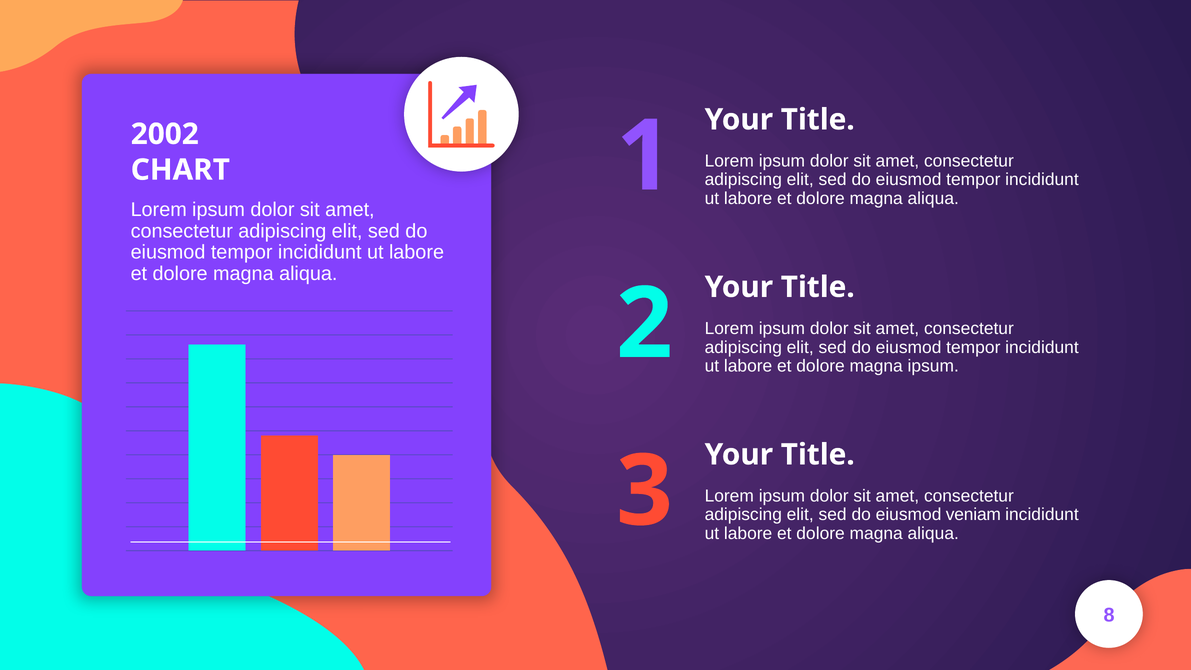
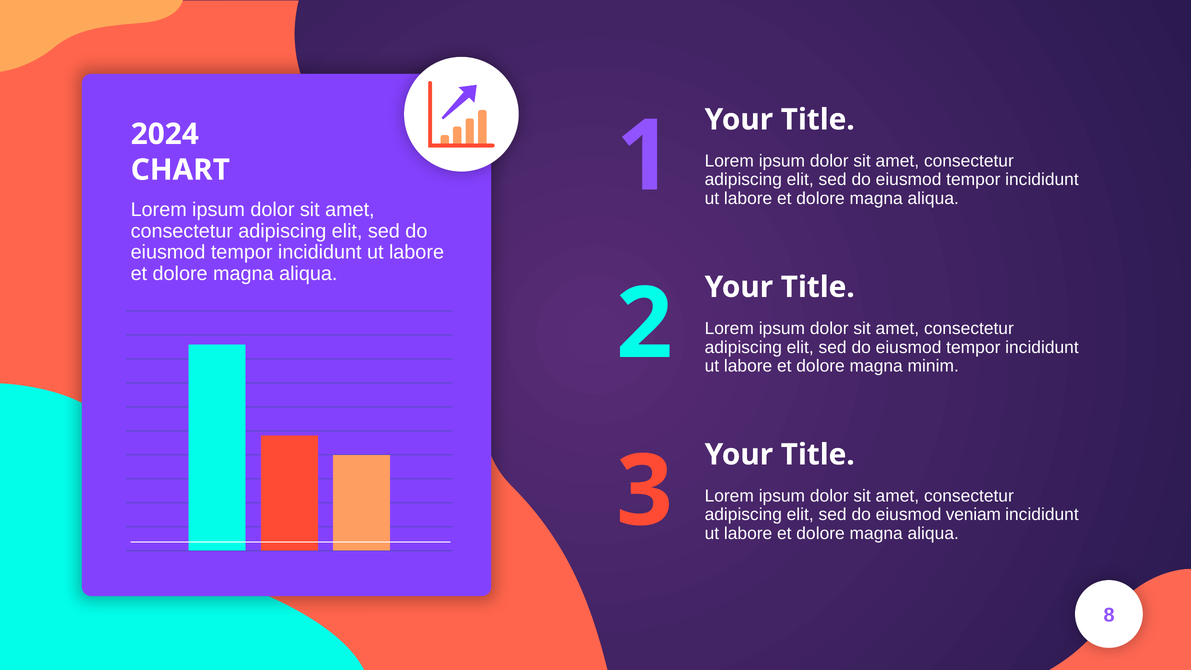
2002: 2002 -> 2024
magna ipsum: ipsum -> minim
